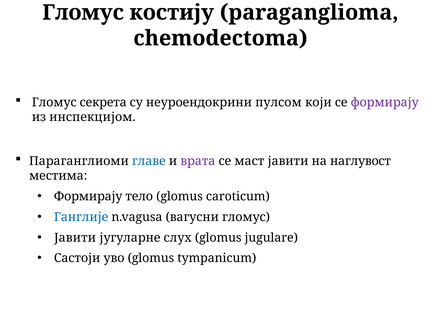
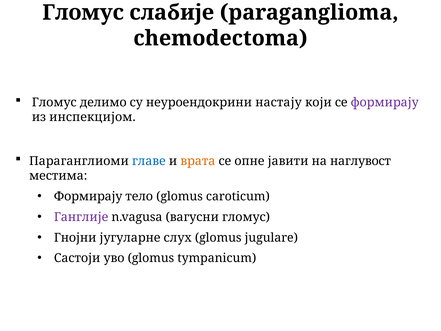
костију: костију -> слабије
секрета: секрета -> делимо
пулсом: пулсом -> настају
врата colour: purple -> orange
маст: маст -> опне
Ганглије colour: blue -> purple
Јавити at (75, 237): Јавити -> Гнојни
